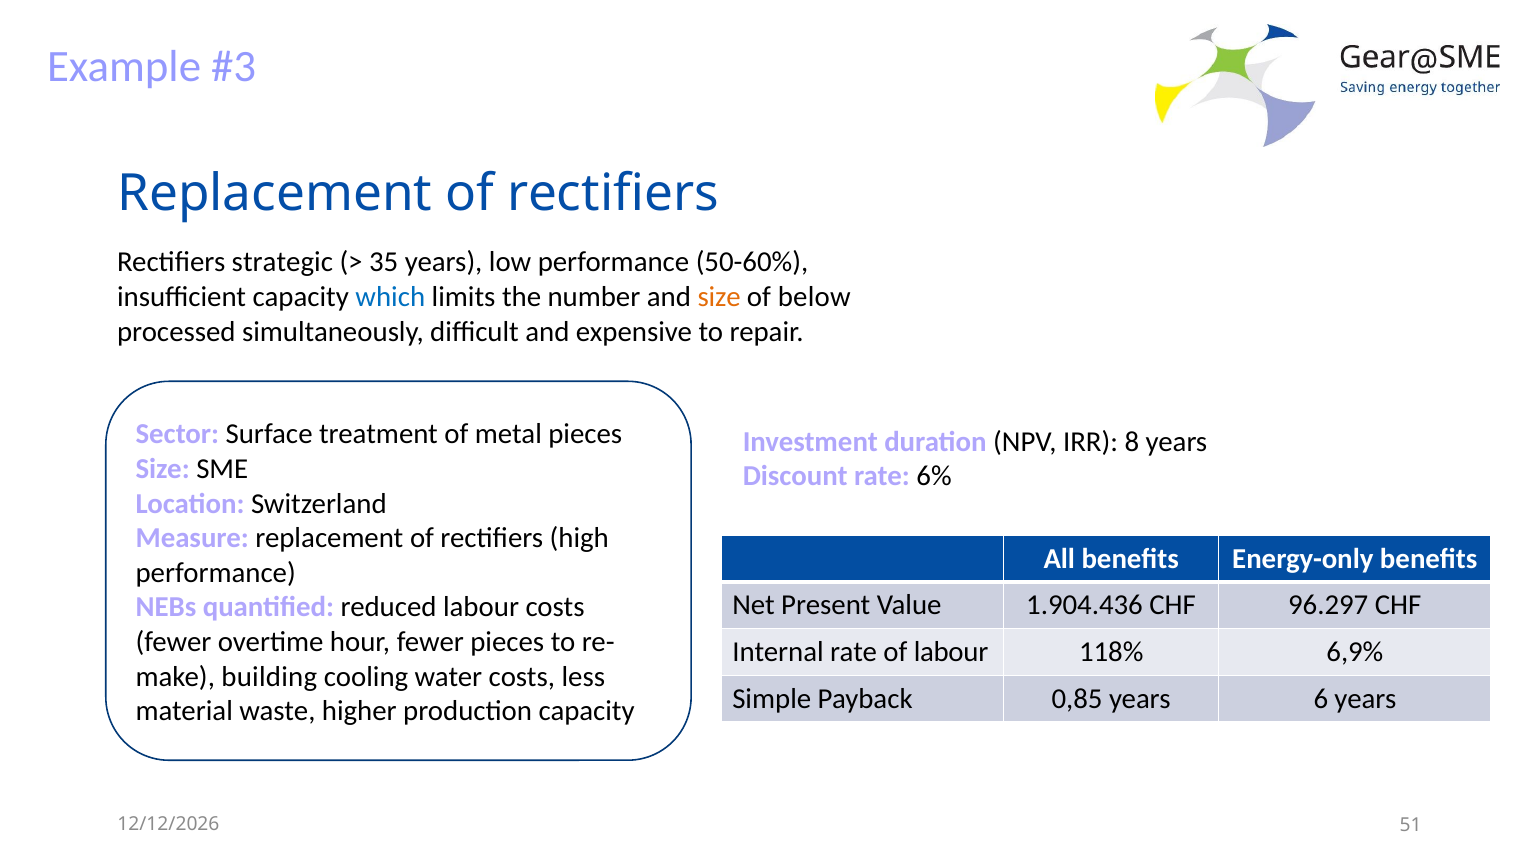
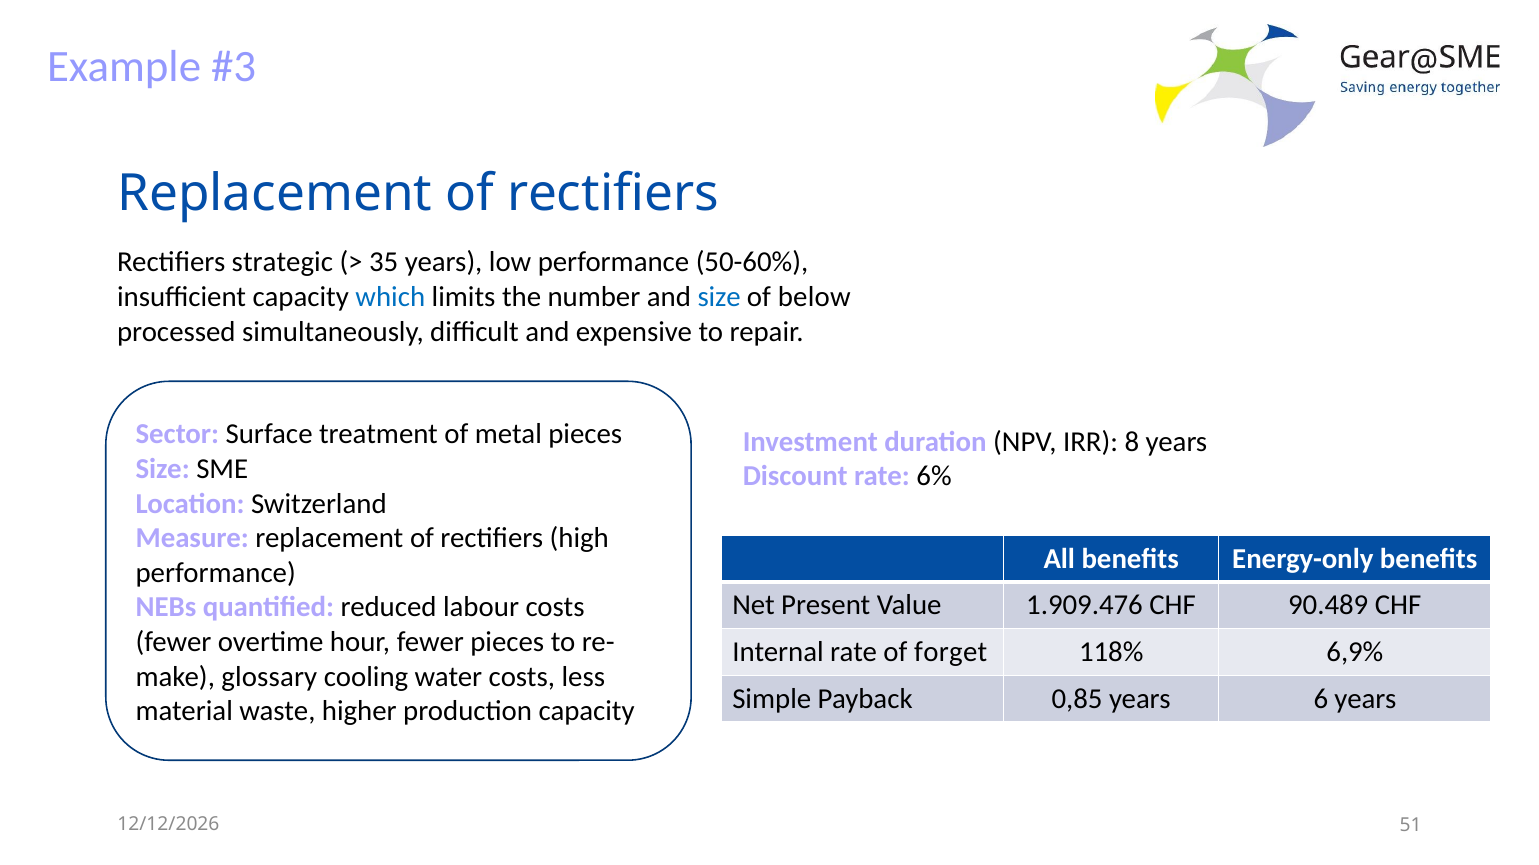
size at (719, 297) colour: orange -> blue
1.904.436: 1.904.436 -> 1.909.476
96.297: 96.297 -> 90.489
of labour: labour -> forget
building: building -> glossary
